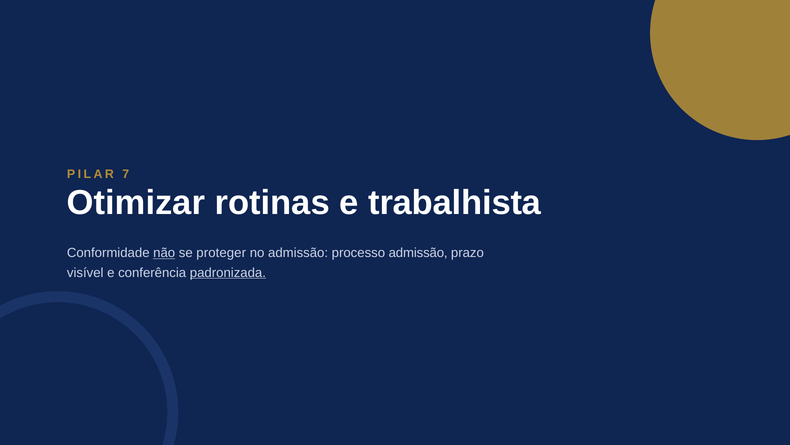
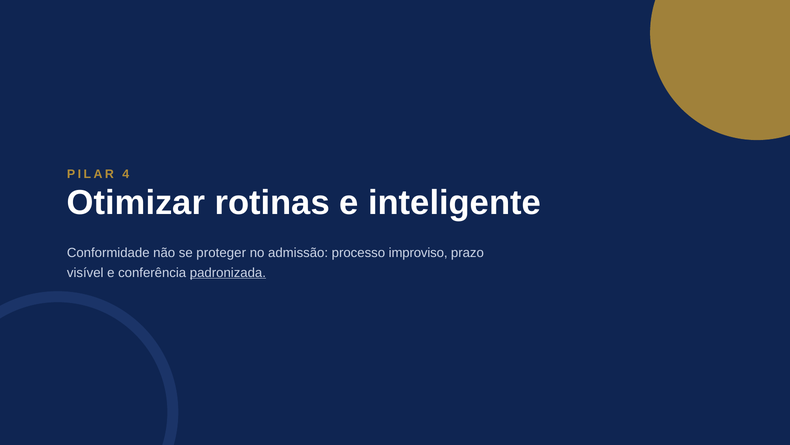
7: 7 -> 4
trabalhista: trabalhista -> inteligente
não underline: present -> none
processo admissão: admissão -> improviso
